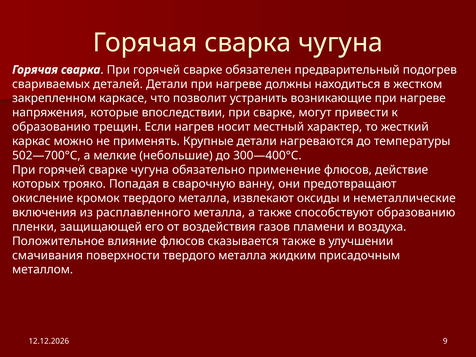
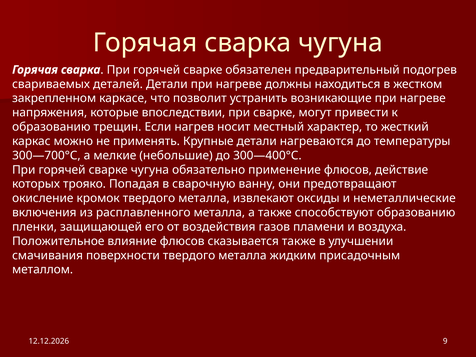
502—700°С: 502—700°С -> 300—700°С
